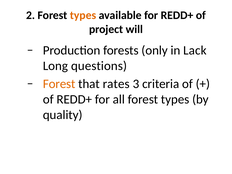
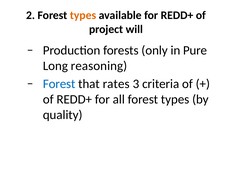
Lack: Lack -> Pure
questions: questions -> reasoning
Forest at (59, 84) colour: orange -> blue
